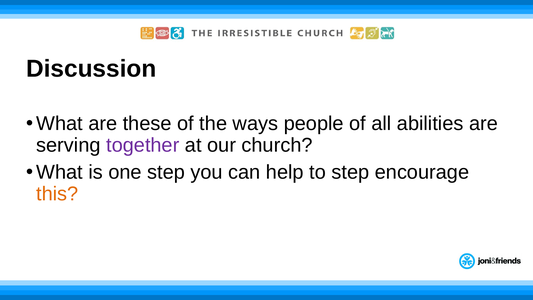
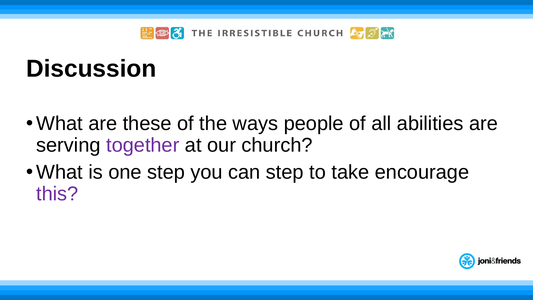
can help: help -> step
to step: step -> take
this colour: orange -> purple
